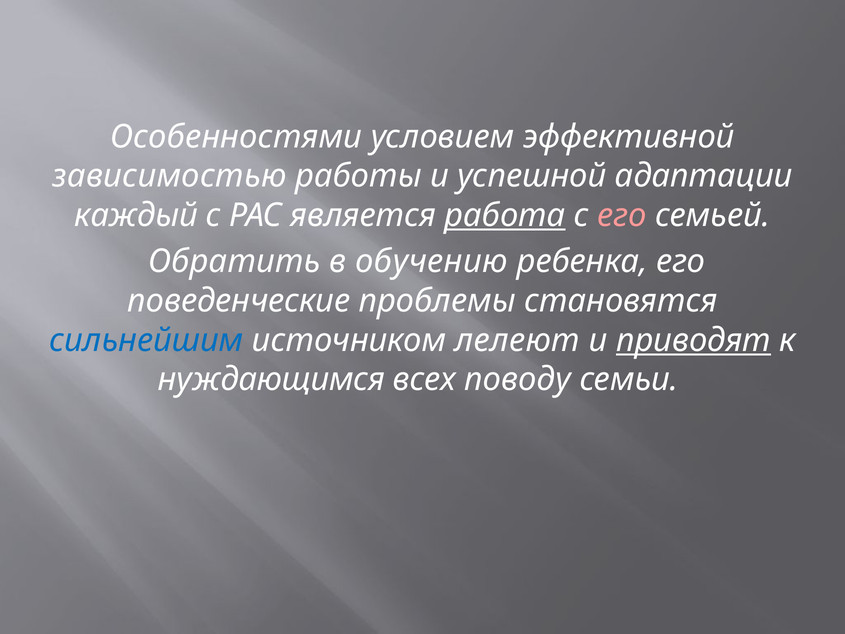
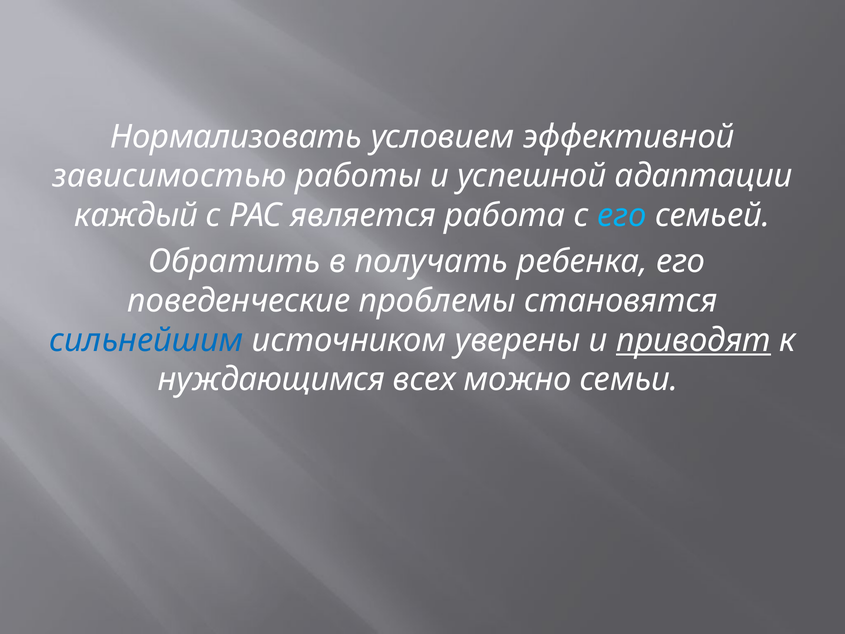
Особенностями: Особенностями -> Нормализовать
работа underline: present -> none
его at (622, 215) colour: pink -> light blue
обучению: обучению -> получать
лелеют: лелеют -> уверены
поводу: поводу -> можно
